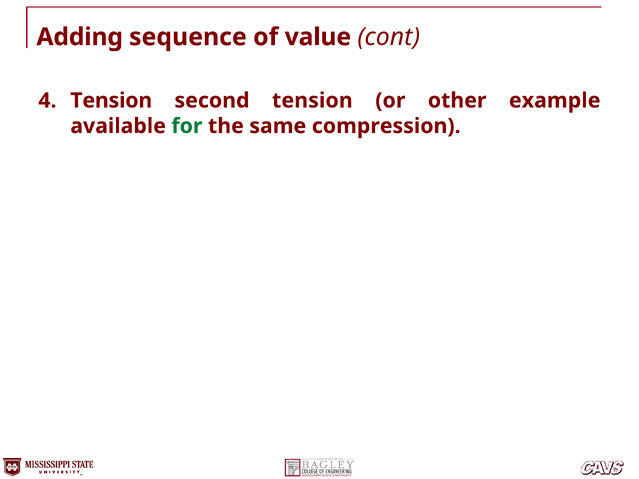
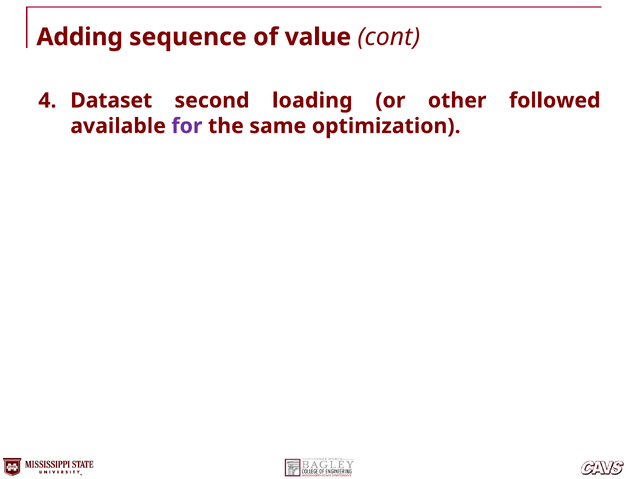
Tension at (111, 101): Tension -> Dataset
second tension: tension -> loading
example: example -> followed
for colour: green -> purple
compression: compression -> optimization
